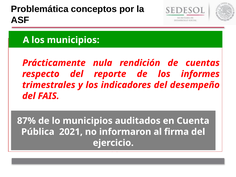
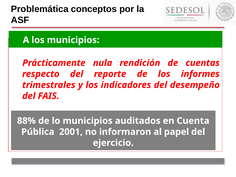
87%: 87% -> 88%
2021: 2021 -> 2001
firma: firma -> papel
